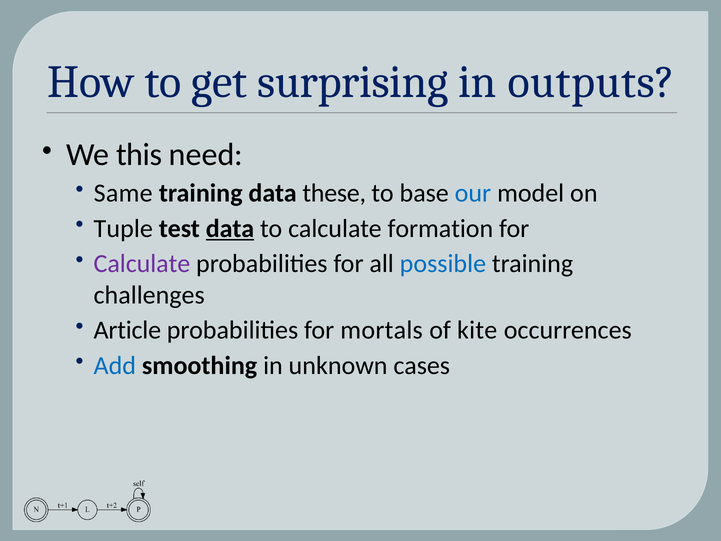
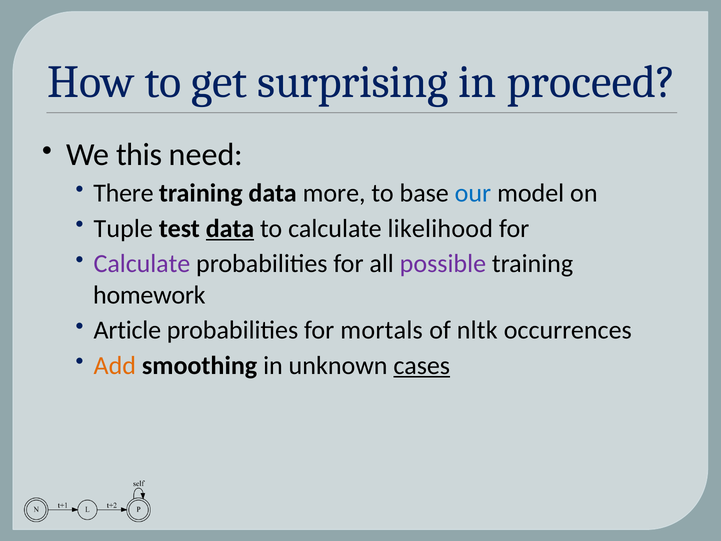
outputs: outputs -> proceed
Same: Same -> There
these: these -> more
formation: formation -> likelihood
possible colour: blue -> purple
challenges: challenges -> homework
kite: kite -> nltk
Add colour: blue -> orange
cases underline: none -> present
